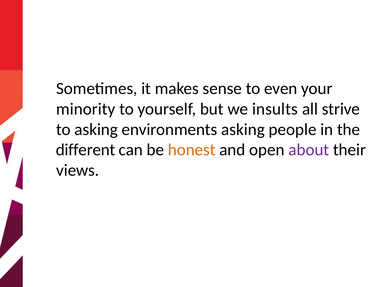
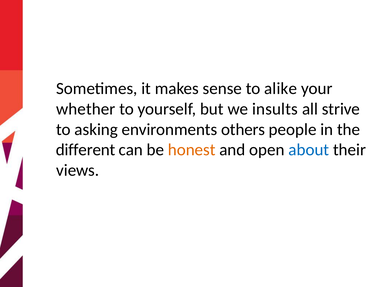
even: even -> alike
minority: minority -> whether
environments asking: asking -> others
about colour: purple -> blue
